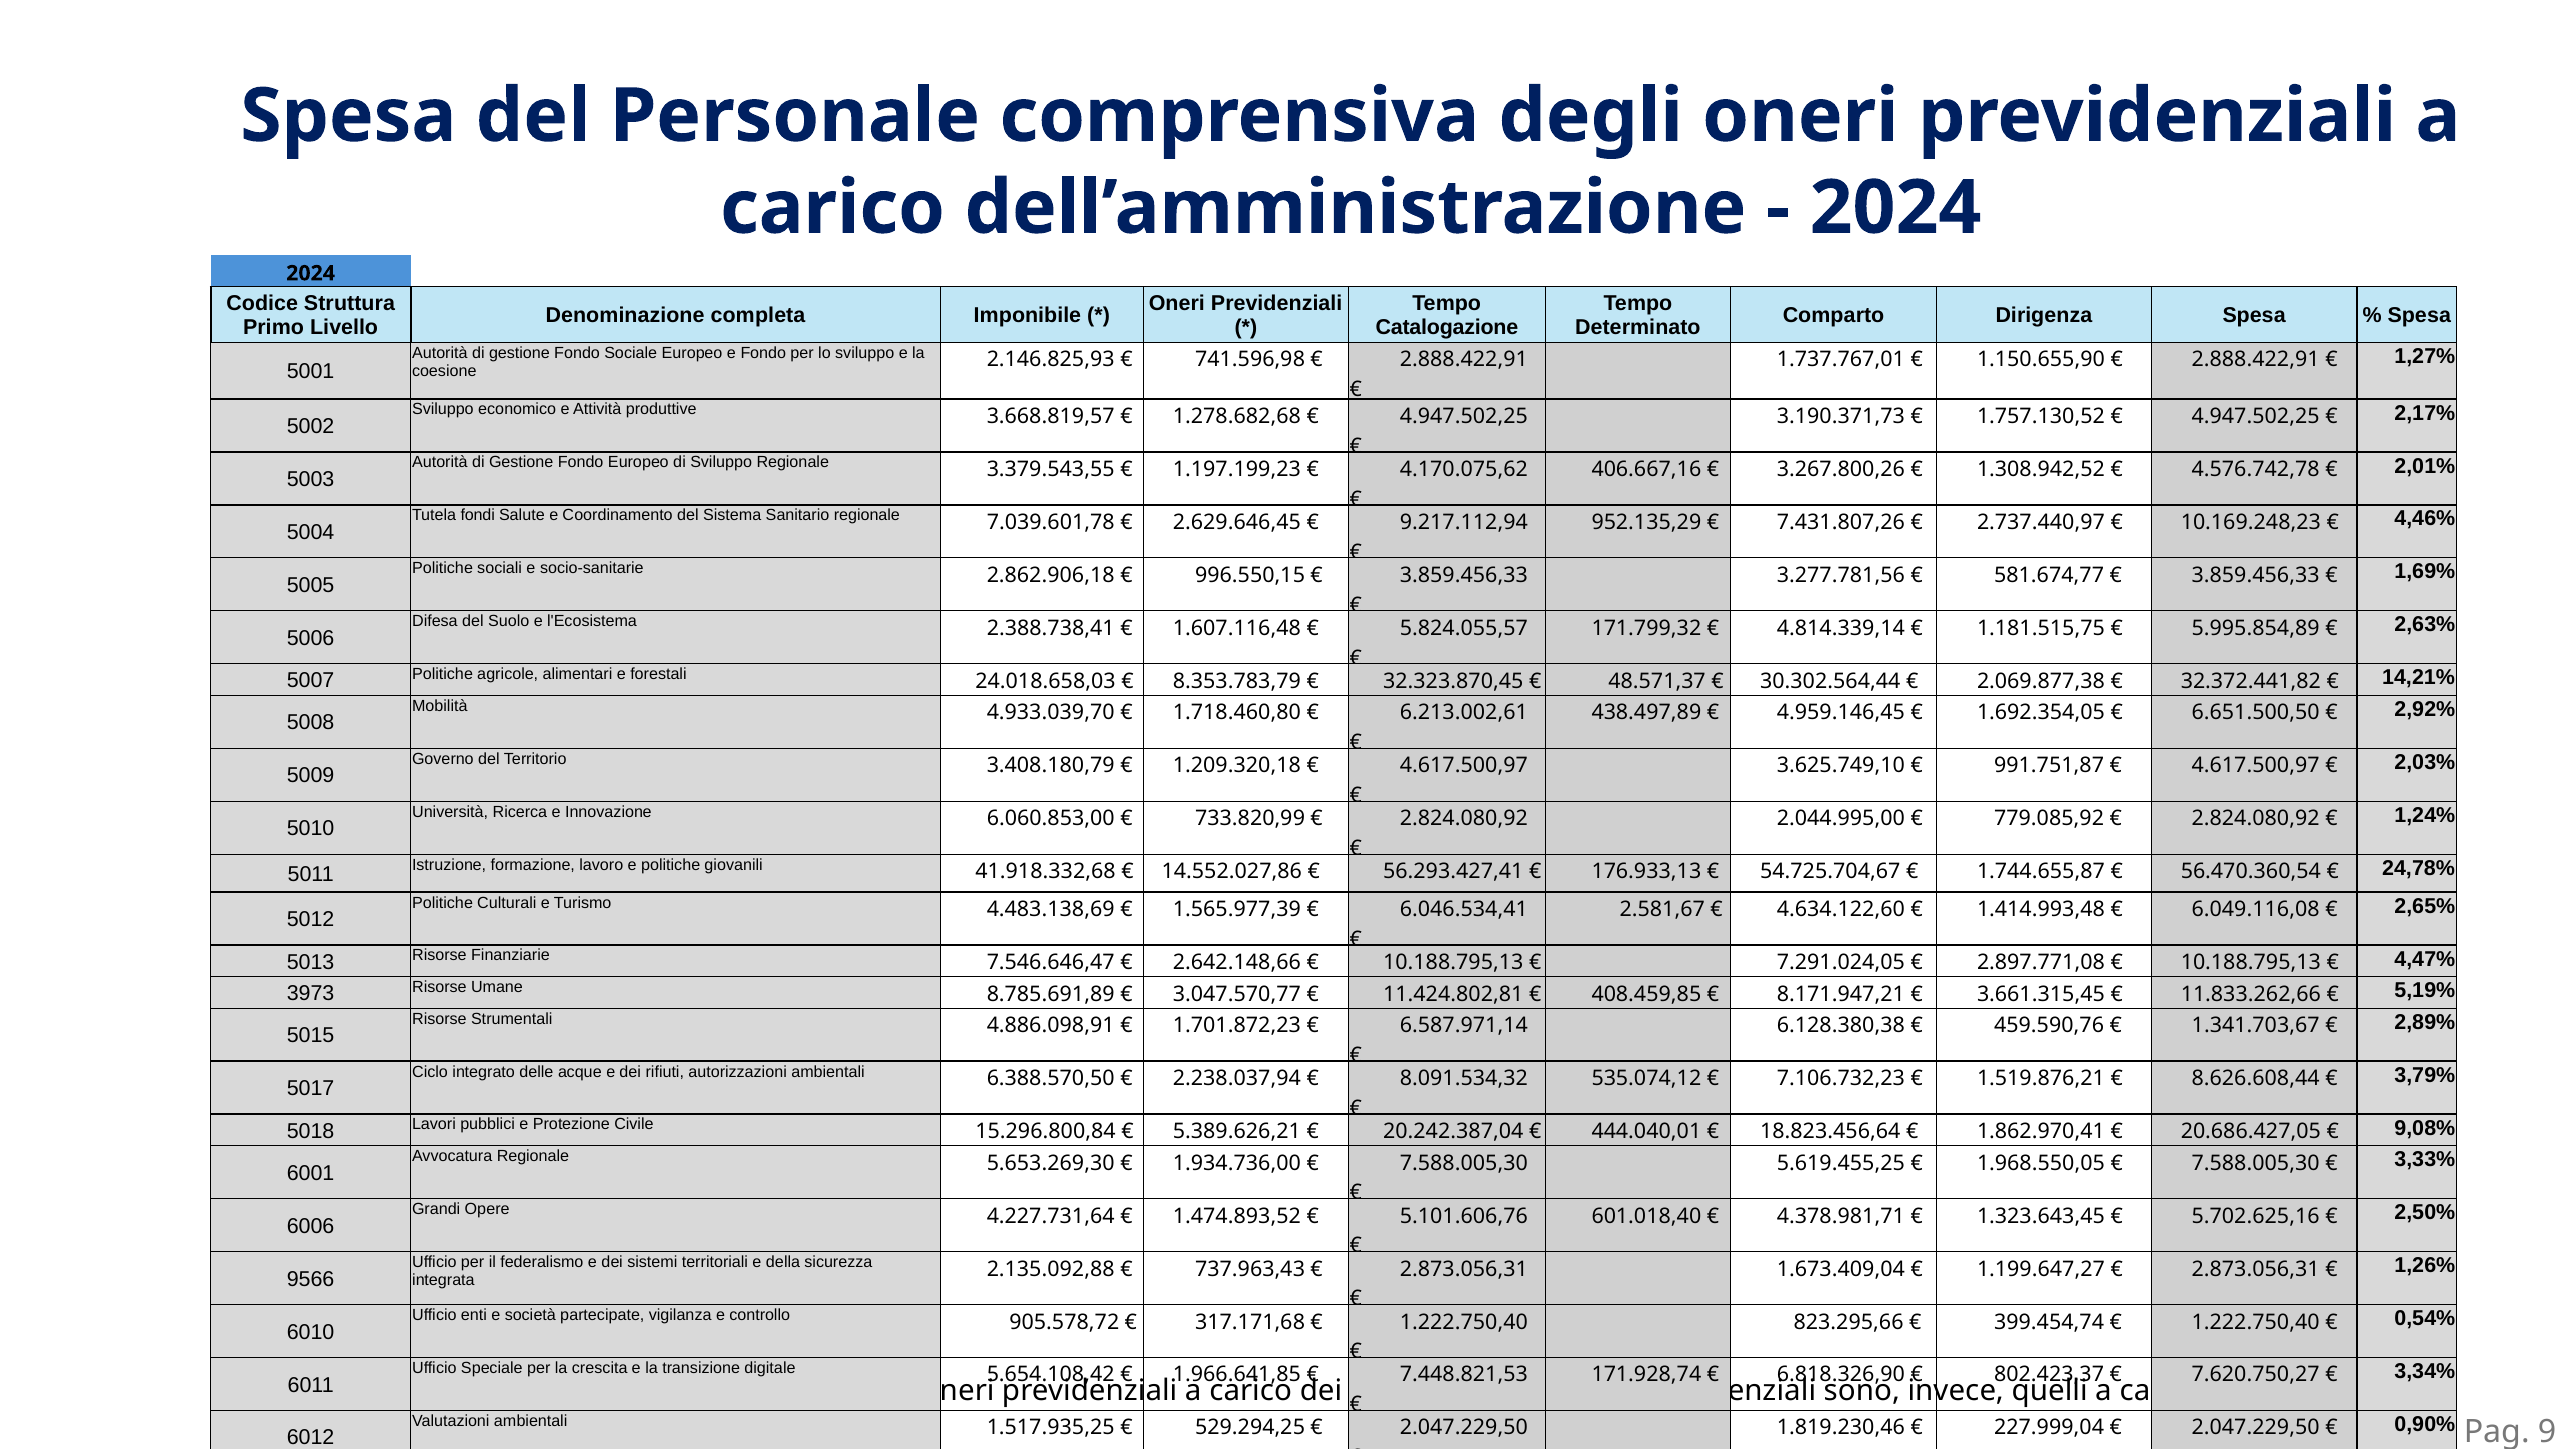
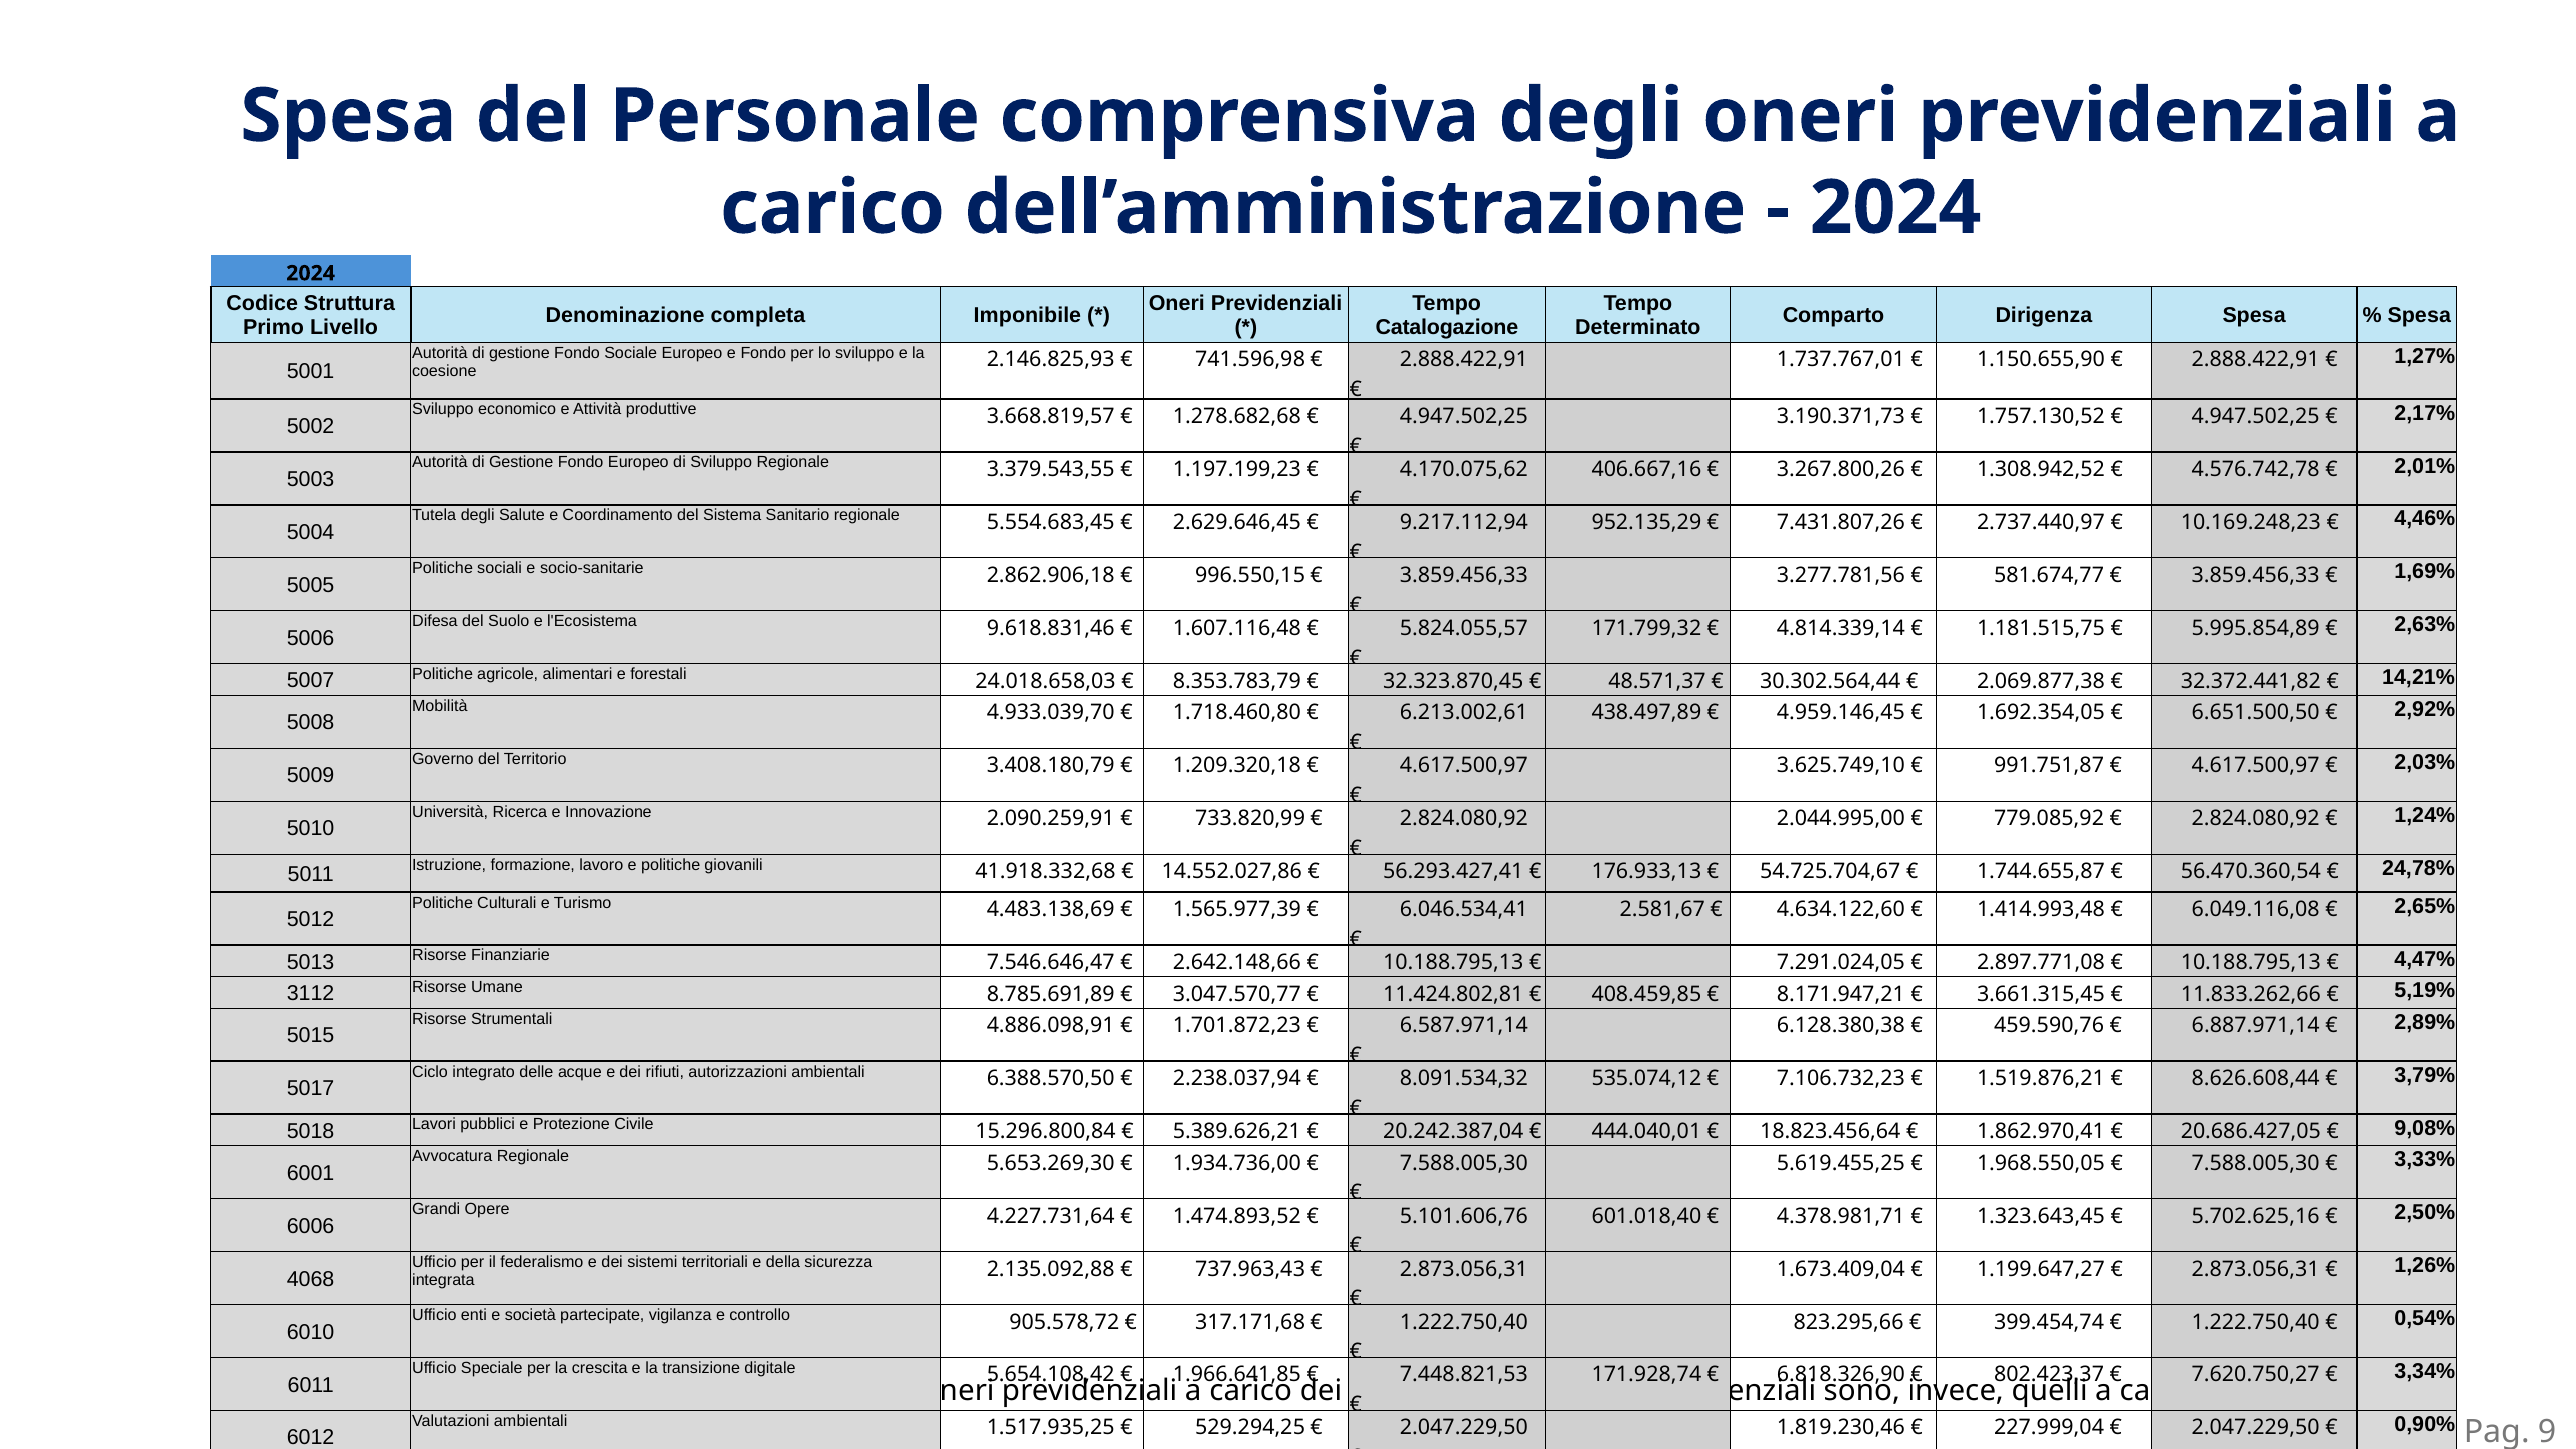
Tutela fondi: fondi -> degli
7.039.601,78: 7.039.601,78 -> 5.554.683,45
2.388.738,41: 2.388.738,41 -> 9.618.831,46
6.060.853,00: 6.060.853,00 -> 2.090.259,91
3973: 3973 -> 3112
1.341.703,67: 1.341.703,67 -> 6.887.971,14
9566: 9566 -> 4068
